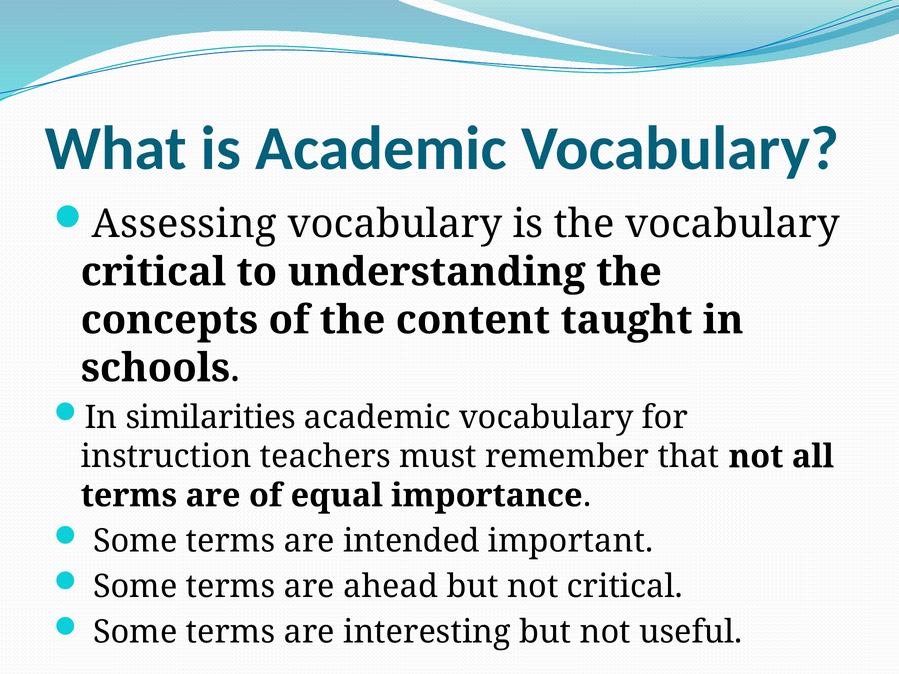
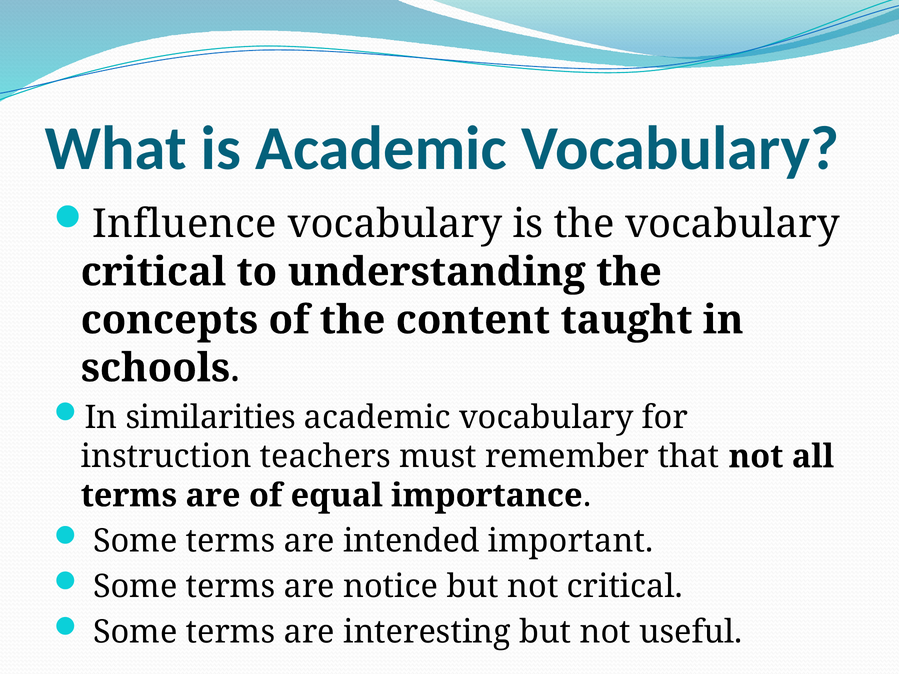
Assessing: Assessing -> Influence
ahead: ahead -> notice
